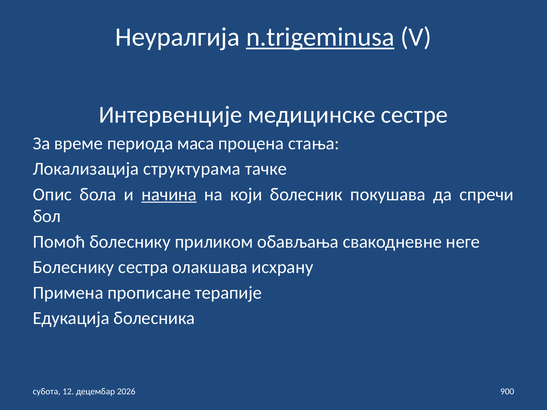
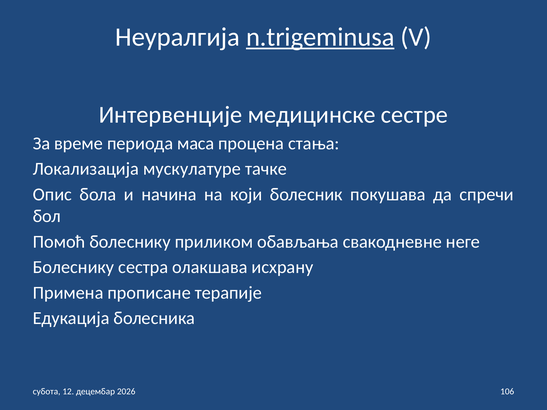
структурама: структурама -> мускулатуре
начина underline: present -> none
900: 900 -> 106
